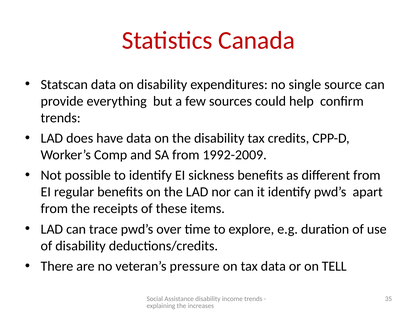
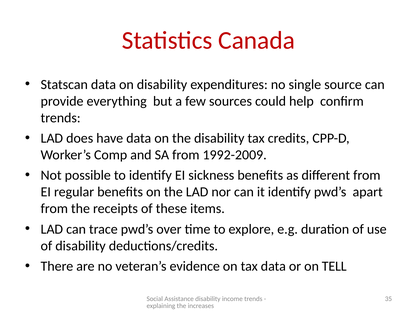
pressure: pressure -> evidence
